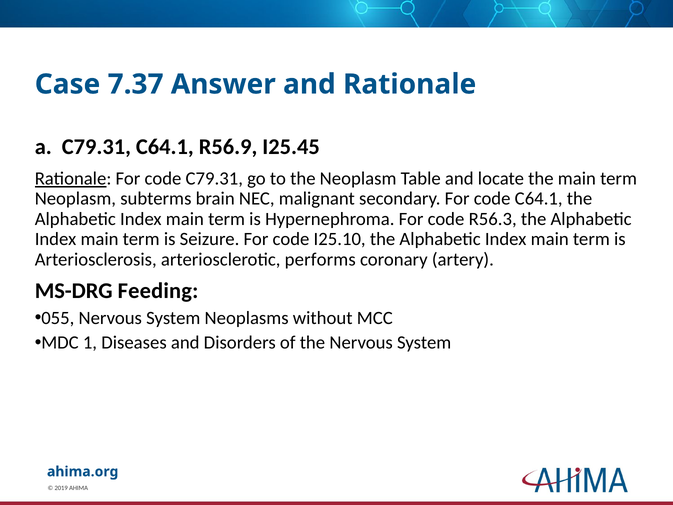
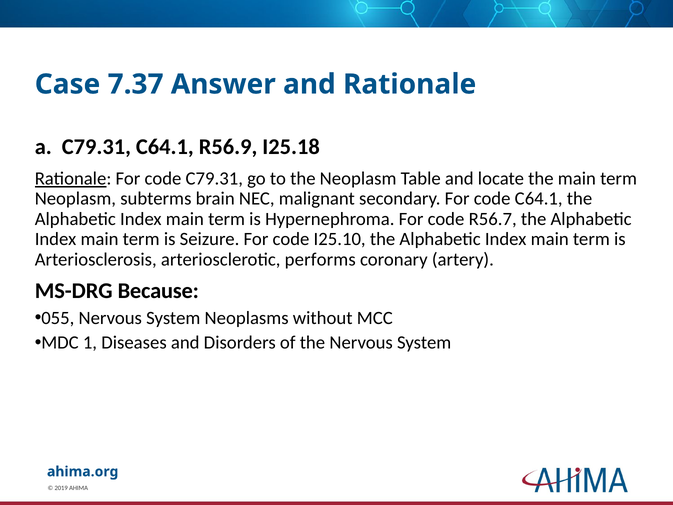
I25.45: I25.45 -> I25.18
R56.3: R56.3 -> R56.7
Feeding: Feeding -> Because
